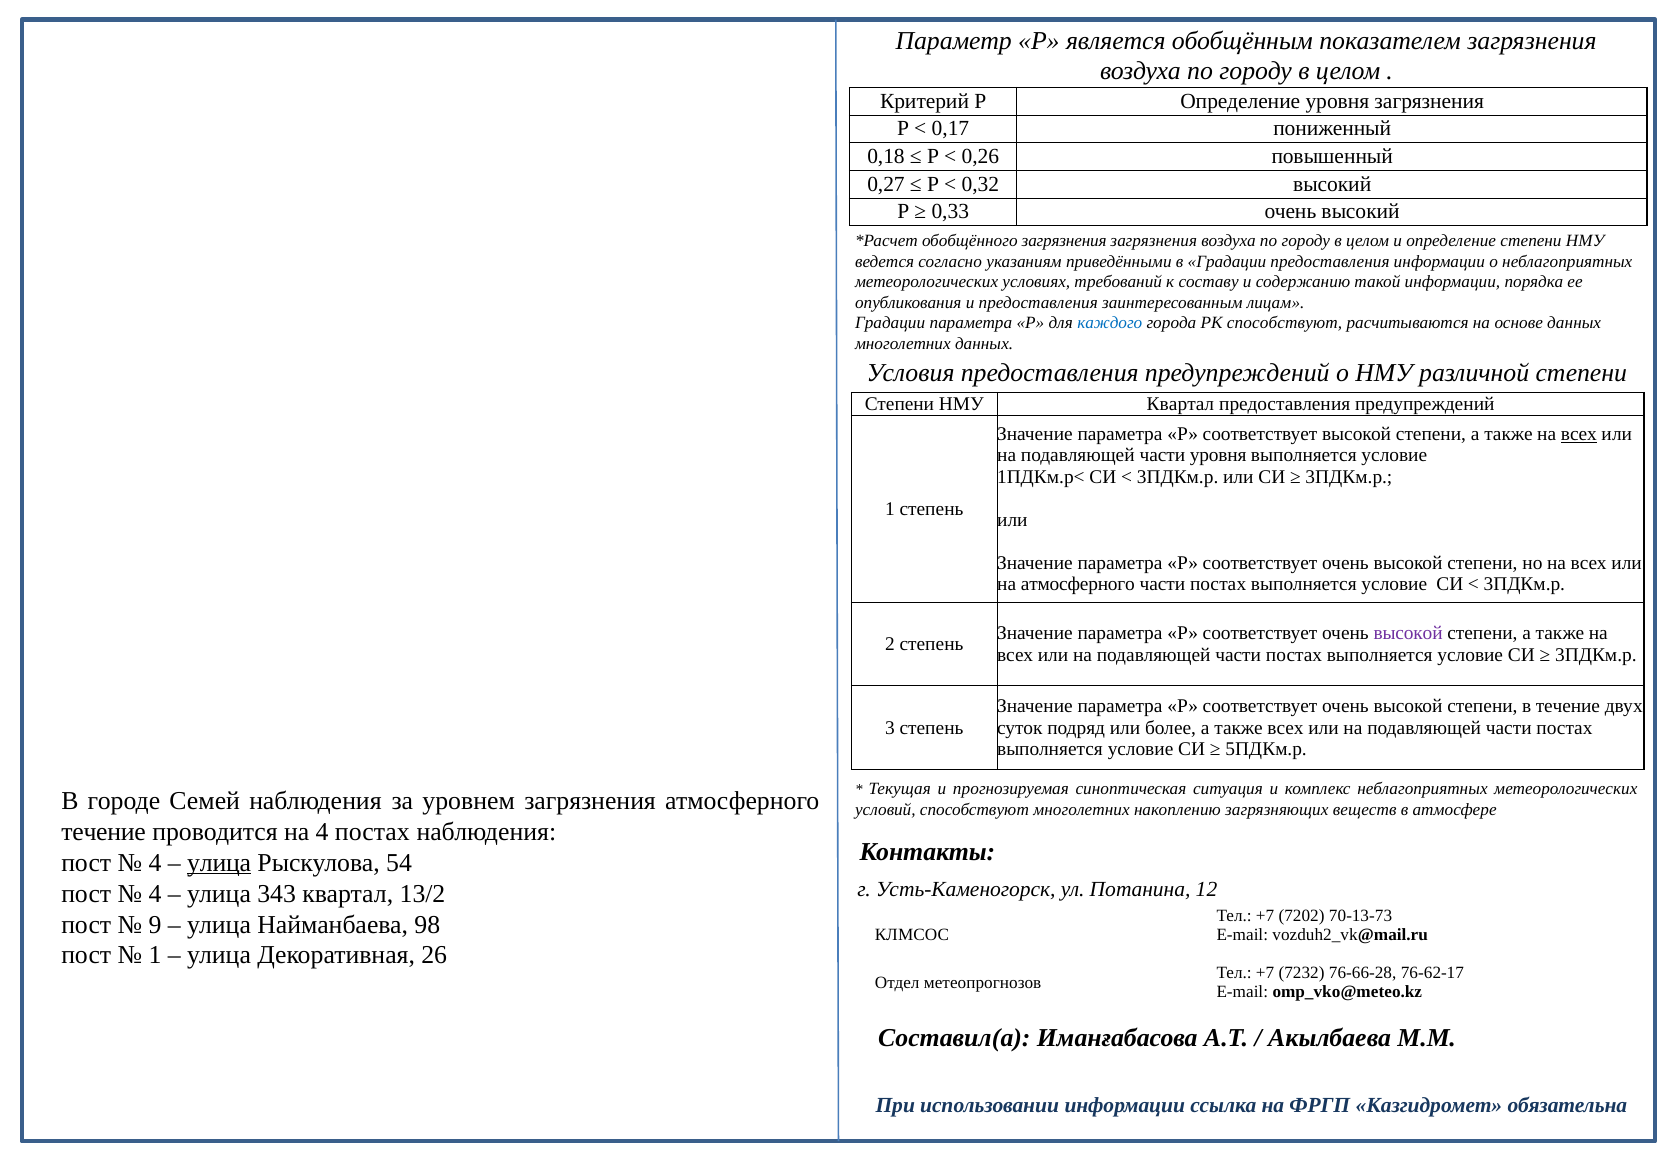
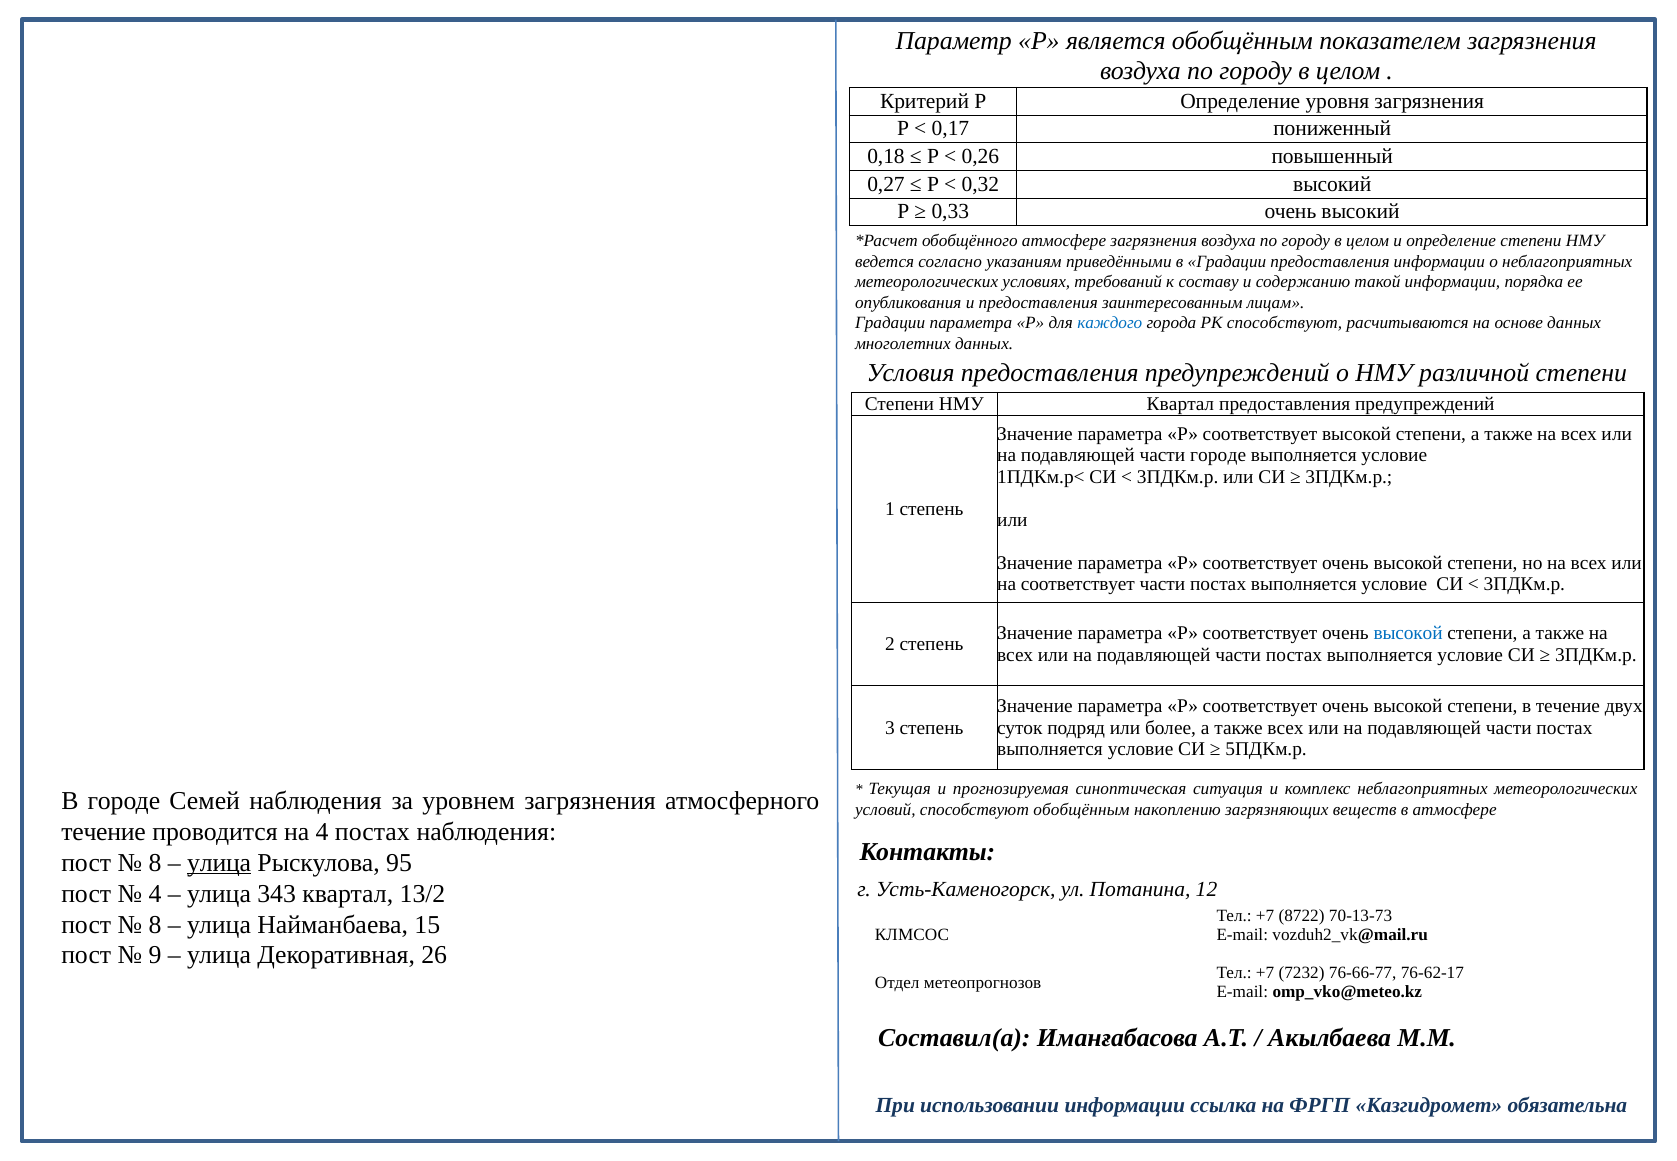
обобщённого загрязнения: загрязнения -> атмосфере
всех at (1579, 434) underline: present -> none
части уровня: уровня -> городе
на атмосферного: атмосферного -> соответствует
высокой at (1408, 633) colour: purple -> blue
способствуют многолетних: многолетних -> обобщённым
4 at (155, 863): 4 -> 8
54: 54 -> 95
7202: 7202 -> 8722
9 at (155, 924): 9 -> 8
98: 98 -> 15
1 at (155, 955): 1 -> 9
76-66-28: 76-66-28 -> 76-66-77
